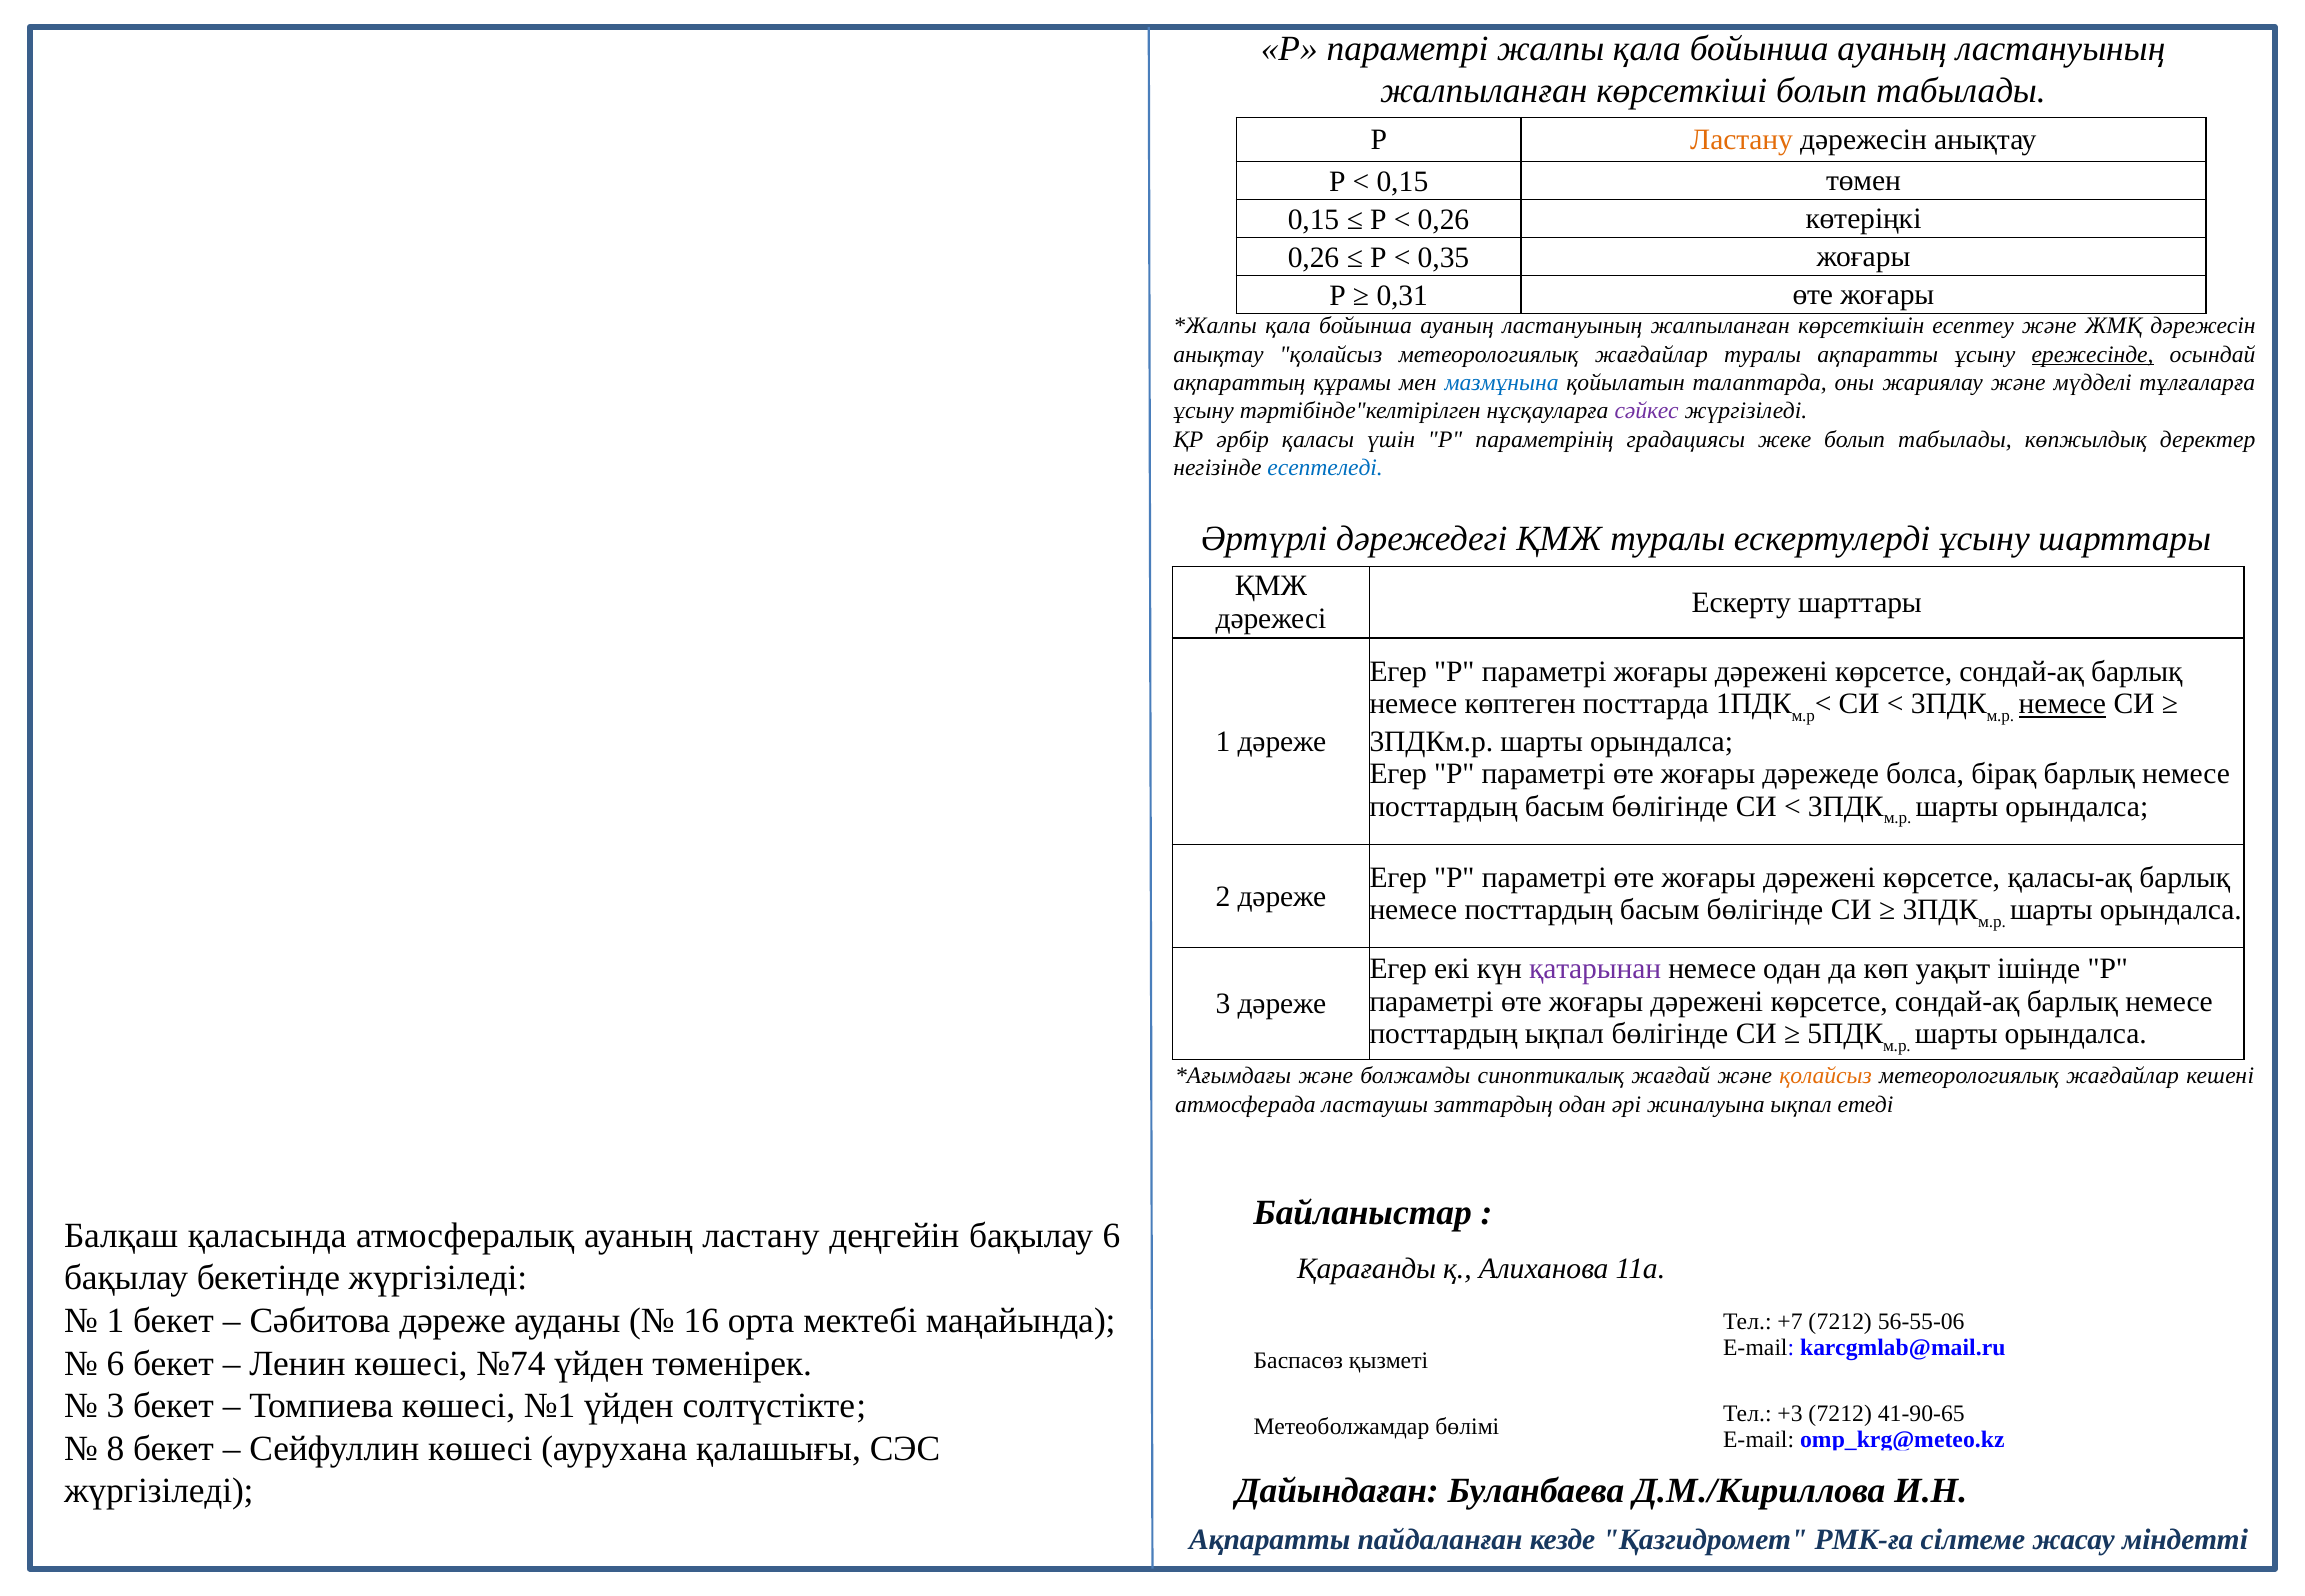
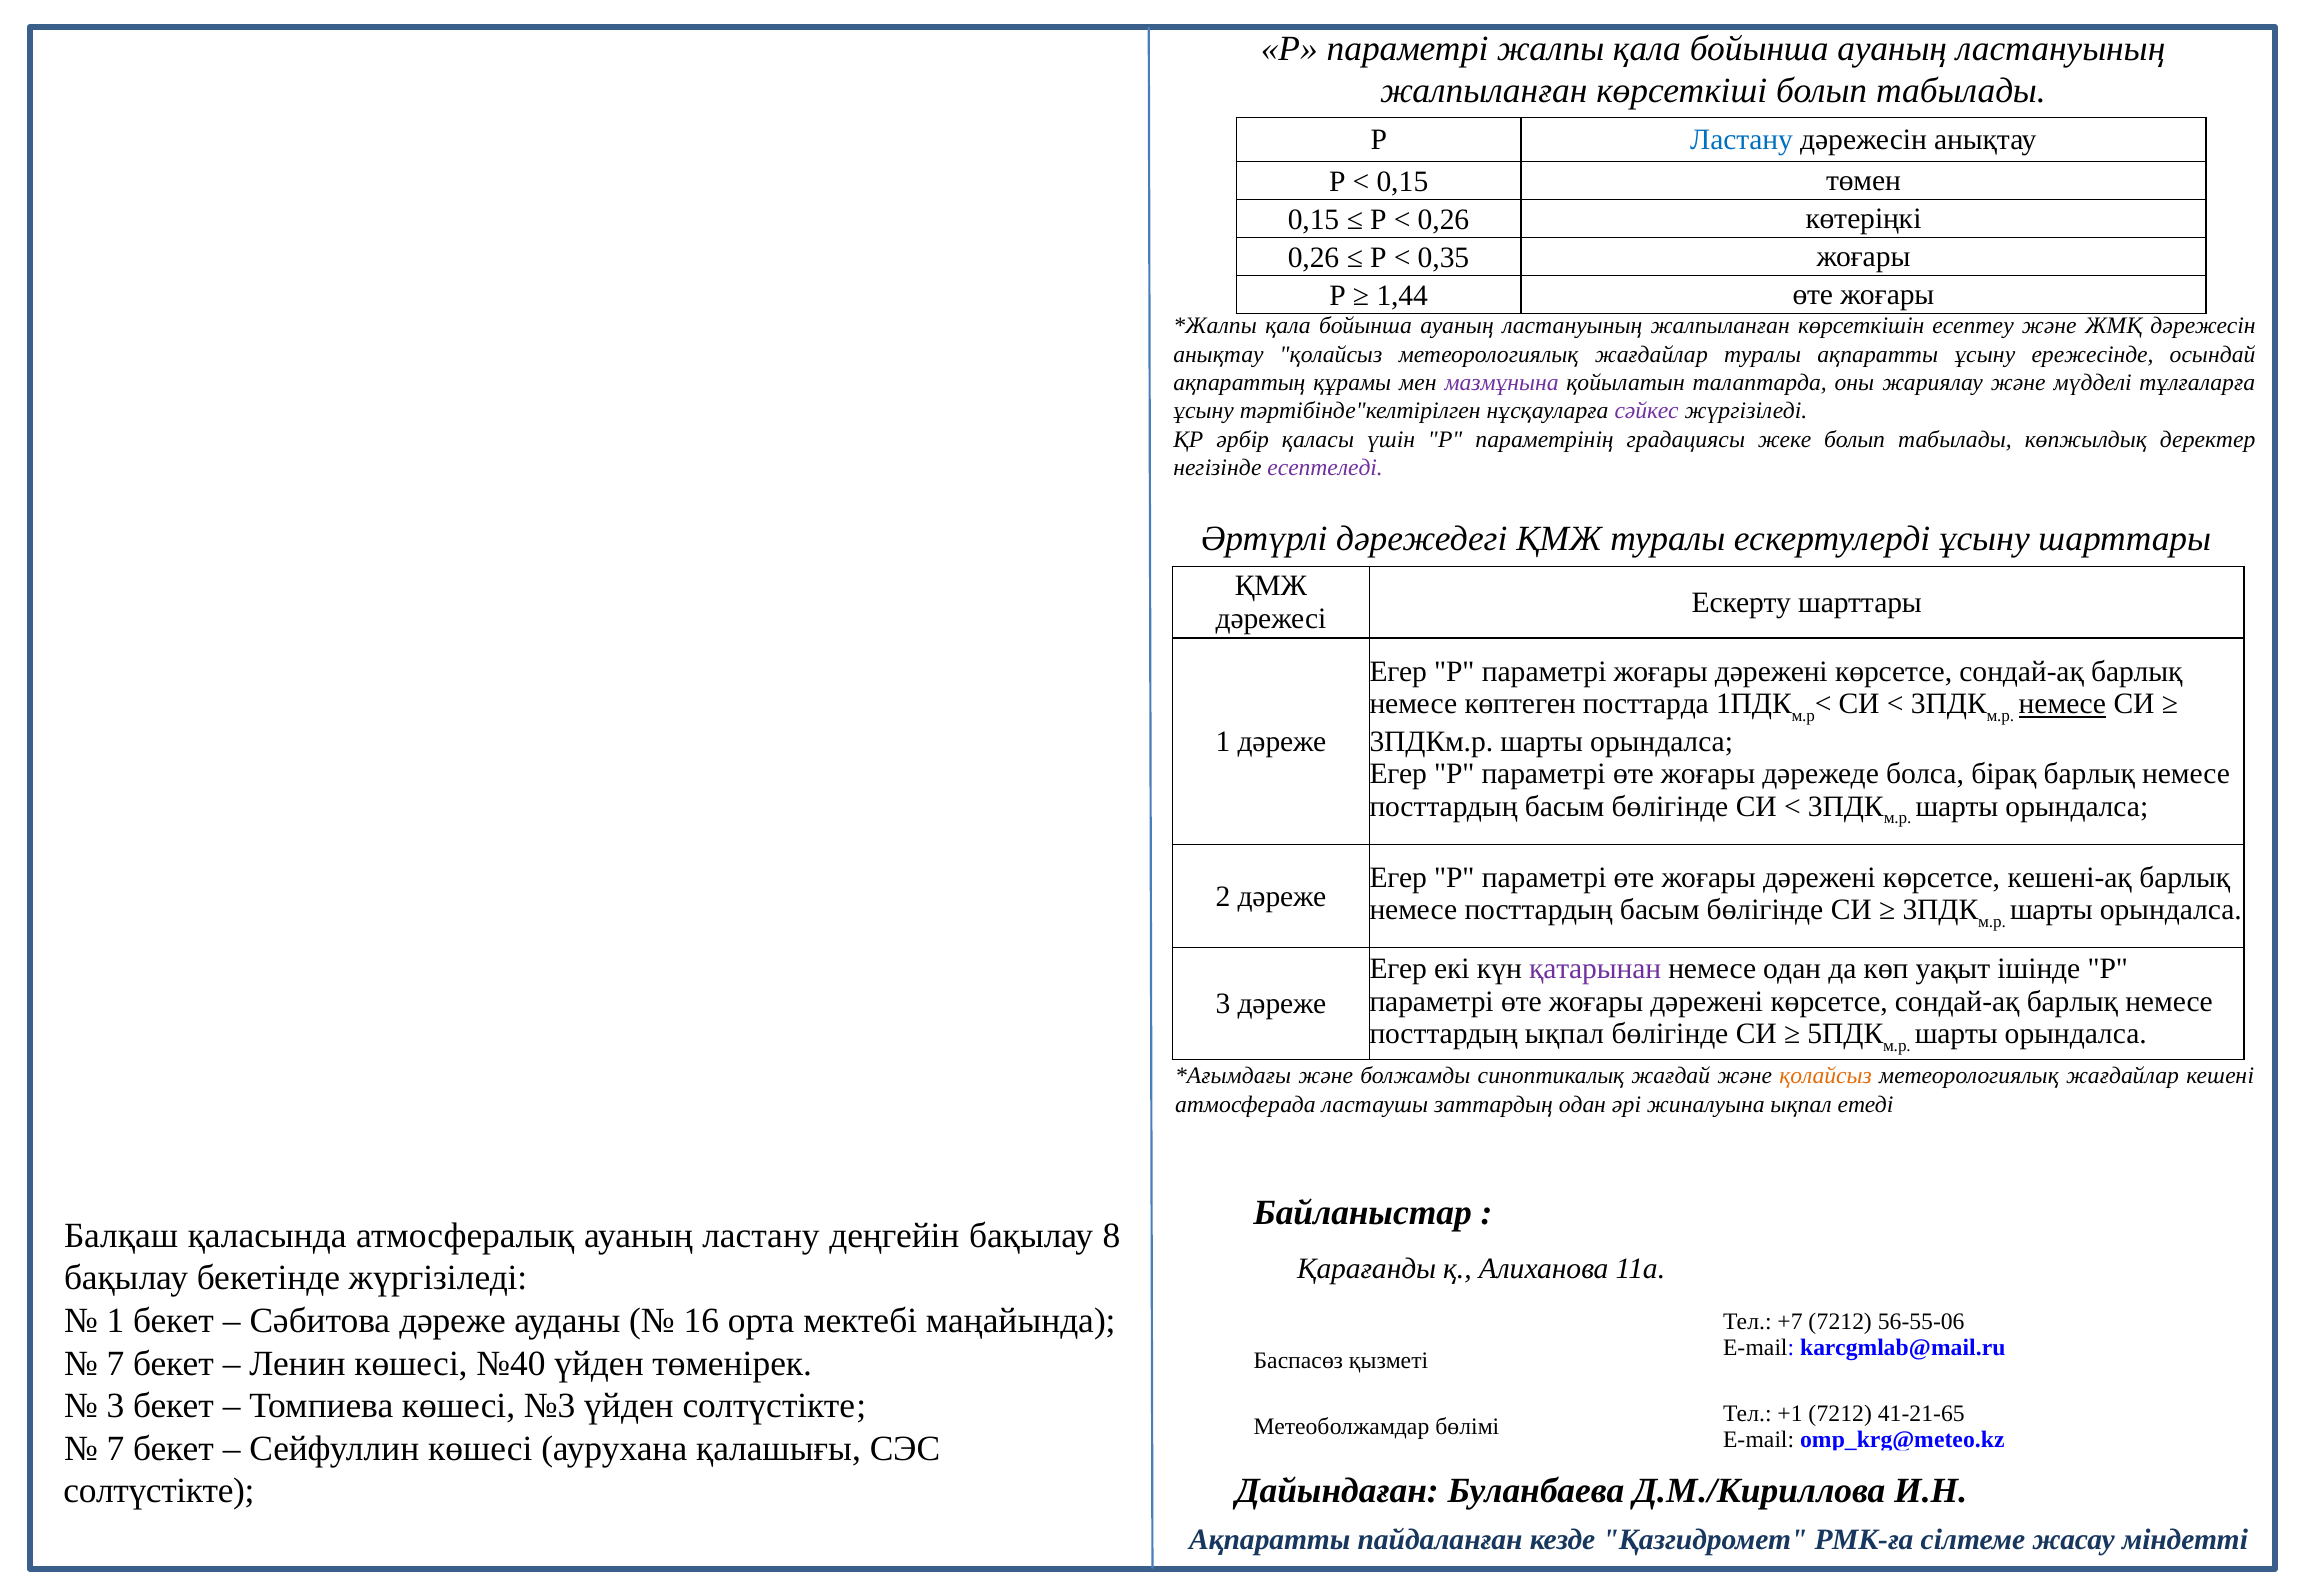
Ластану at (1742, 140) colour: orange -> blue
0,31: 0,31 -> 1,44
ережесінде underline: present -> none
мазмұнына colour: blue -> purple
есептеледі colour: blue -> purple
қаласы-ақ: қаласы-ақ -> кешені-ақ
бақылау 6: 6 -> 8
6 at (115, 1363): 6 -> 7
№74: №74 -> №40
№1: №1 -> №3
+3: +3 -> +1
41-90-65: 41-90-65 -> 41-21-65
8 at (115, 1448): 8 -> 7
жүргізіледі at (159, 1491): жүргізіледі -> солтүстікте
